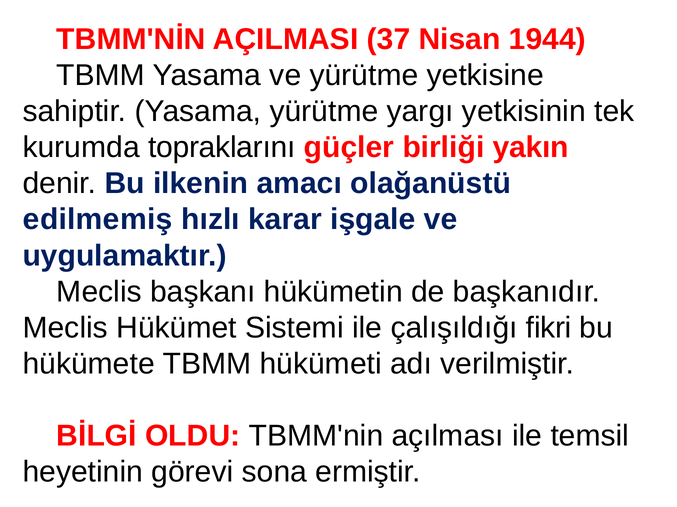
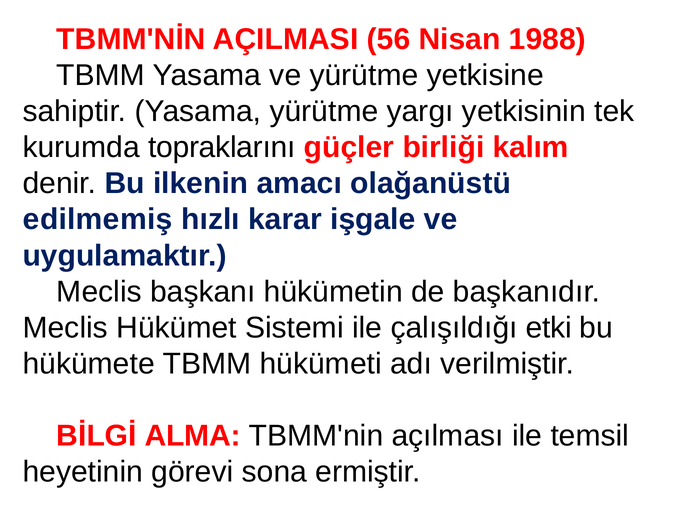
37: 37 -> 56
1944: 1944 -> 1988
yakın: yakın -> kalım
fikri: fikri -> etki
OLDU: OLDU -> ALMA
